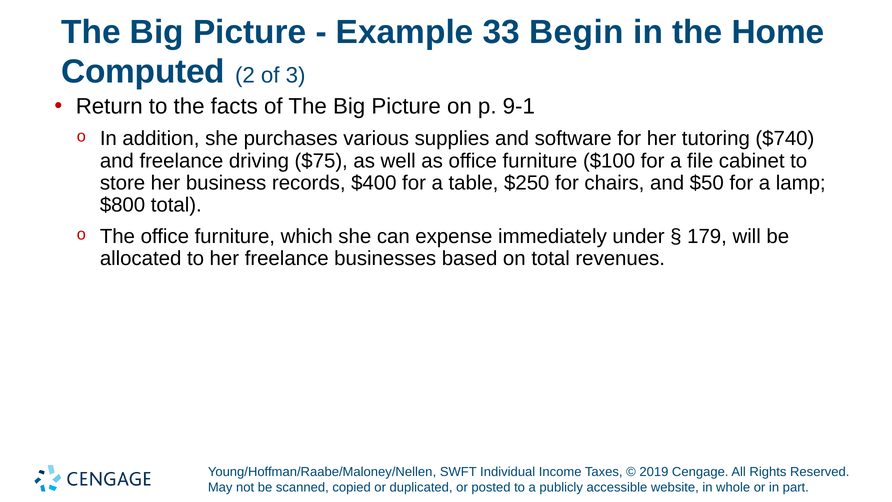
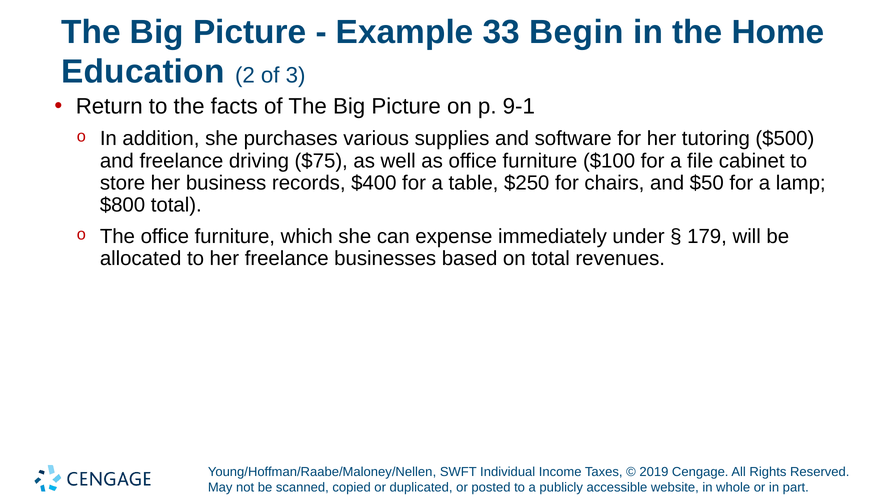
Computed: Computed -> Education
$740: $740 -> $500
